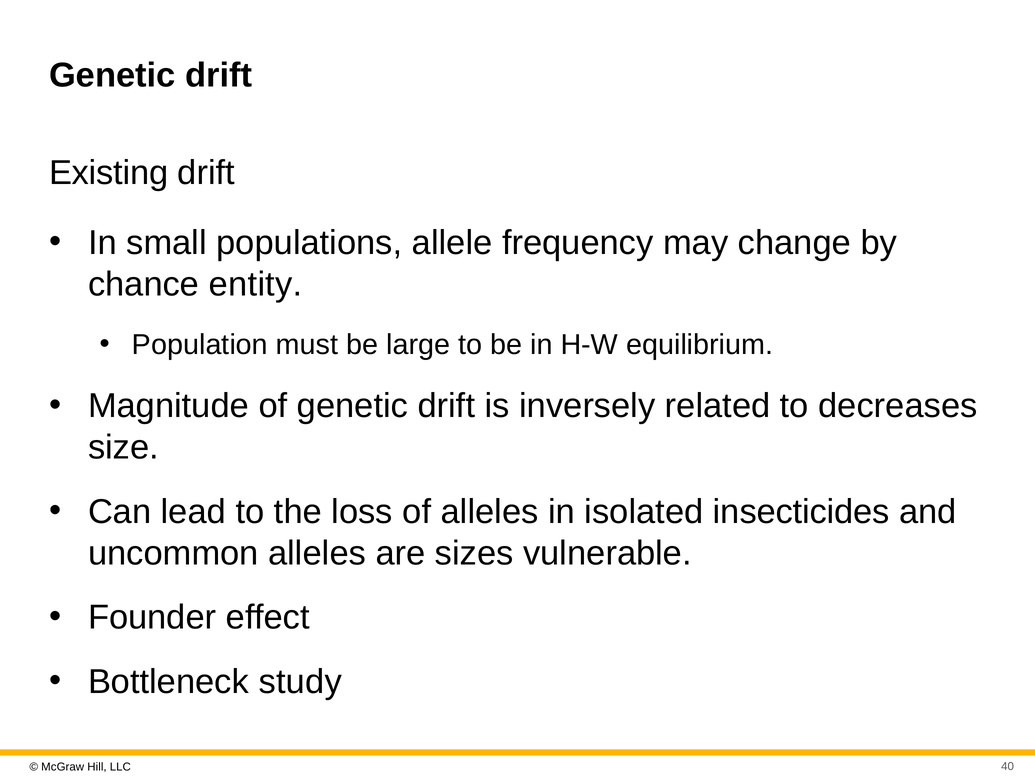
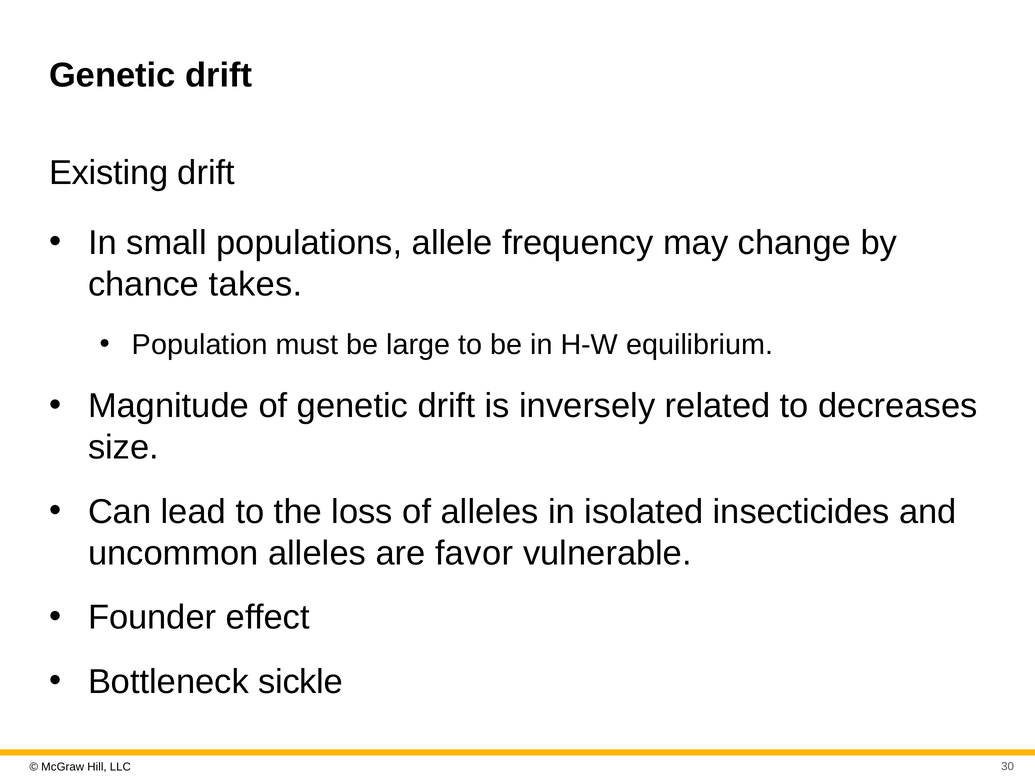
entity: entity -> takes
sizes: sizes -> favor
study: study -> sickle
40: 40 -> 30
